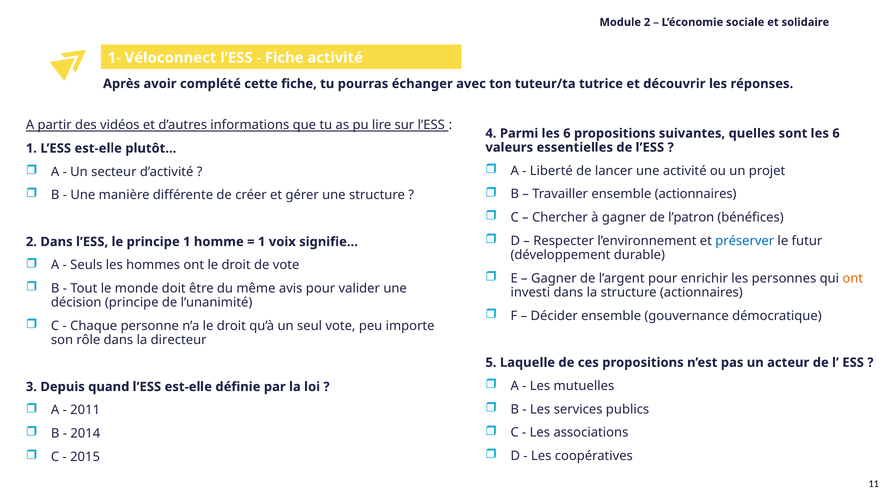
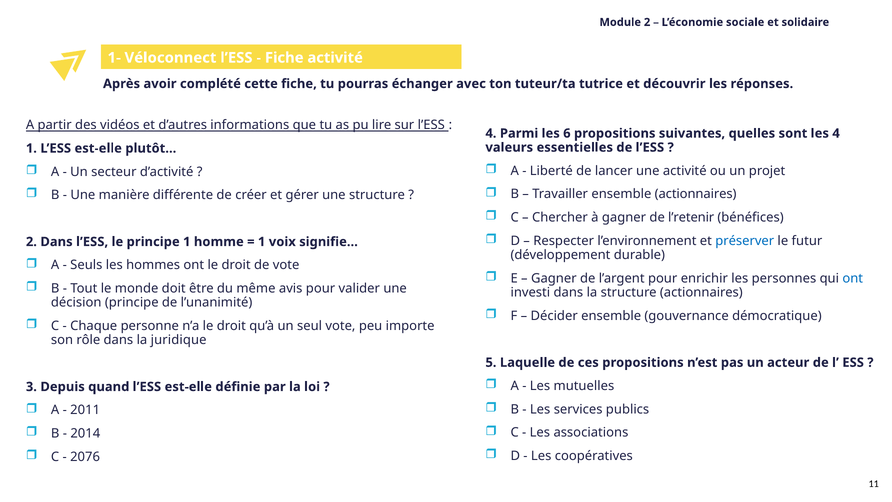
sont les 6: 6 -> 4
l’patron: l’patron -> l’retenir
ont at (853, 278) colour: orange -> blue
directeur: directeur -> juridique
2015: 2015 -> 2076
